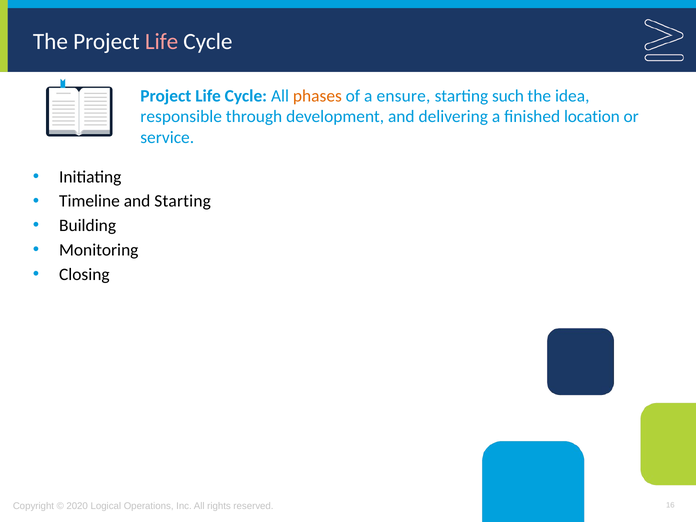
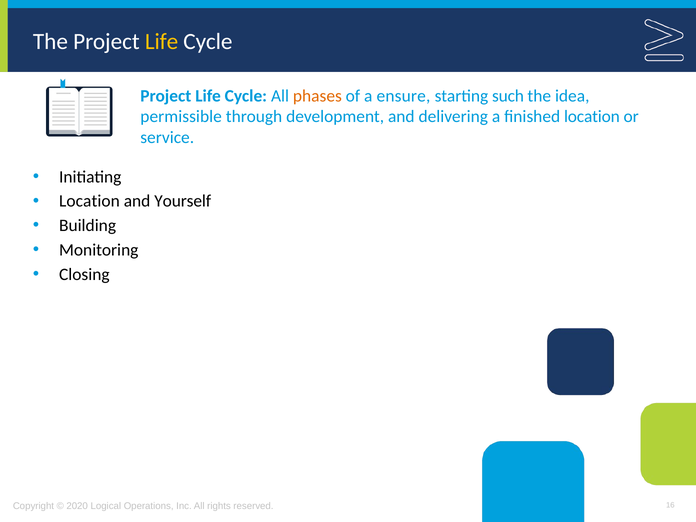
Life at (162, 41) colour: pink -> yellow
responsible: responsible -> permissible
Timeline at (89, 201): Timeline -> Location
and Starting: Starting -> Yourself
